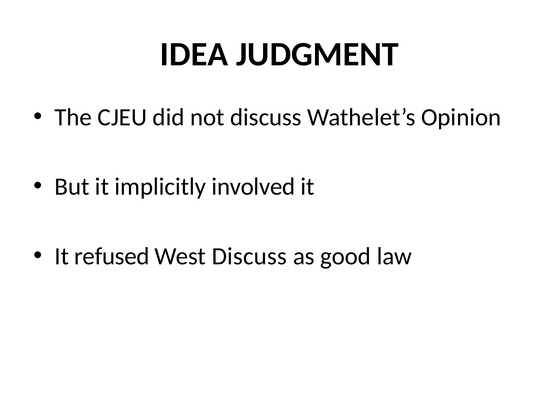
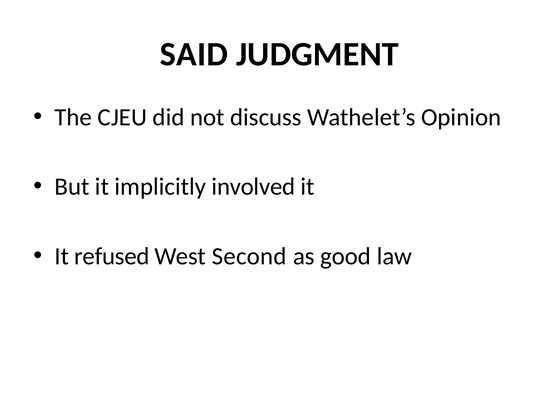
IDEA: IDEA -> SAID
West Discuss: Discuss -> Second
